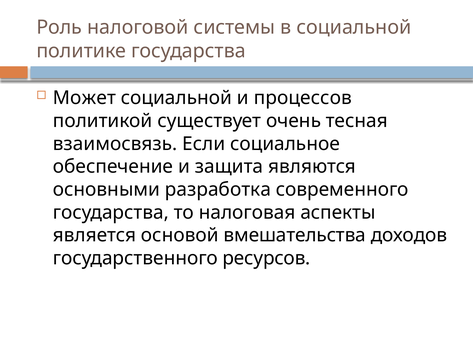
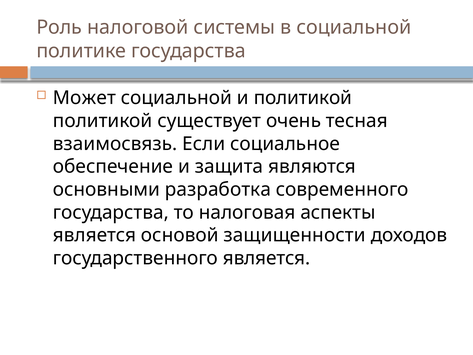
и процессов: процессов -> политикой
вмешательства: вмешательства -> защищенности
государственного ресурсов: ресурсов -> является
